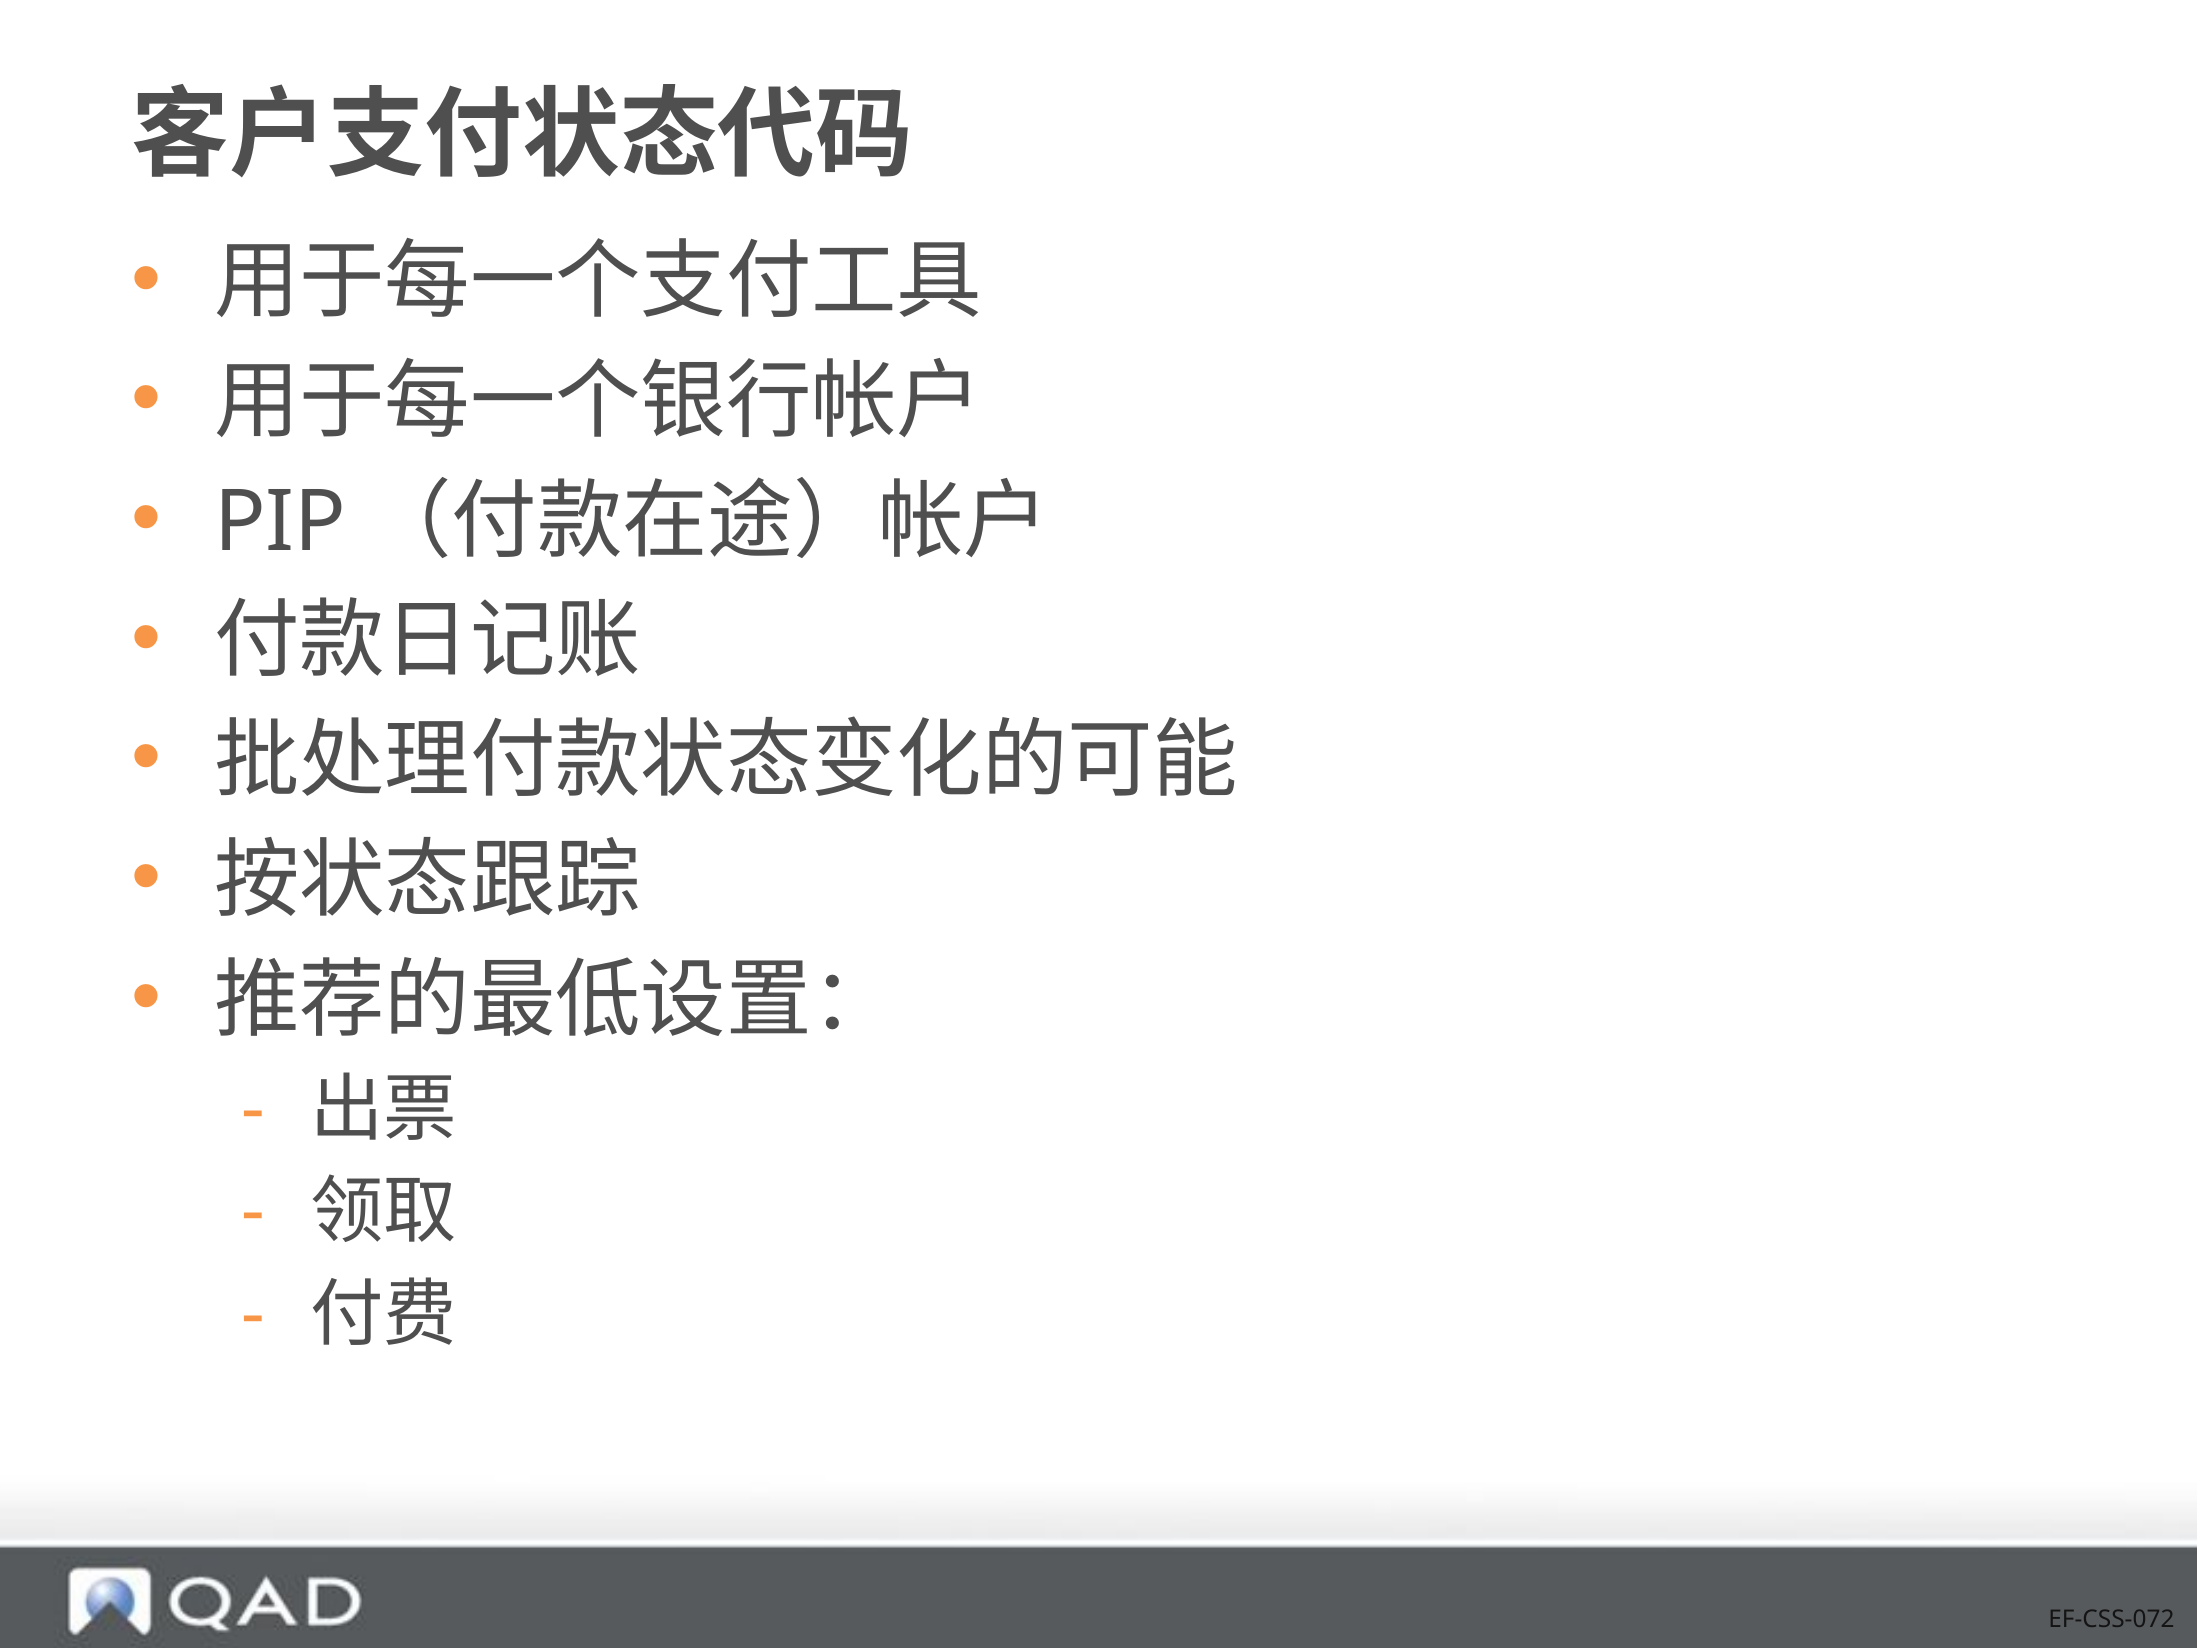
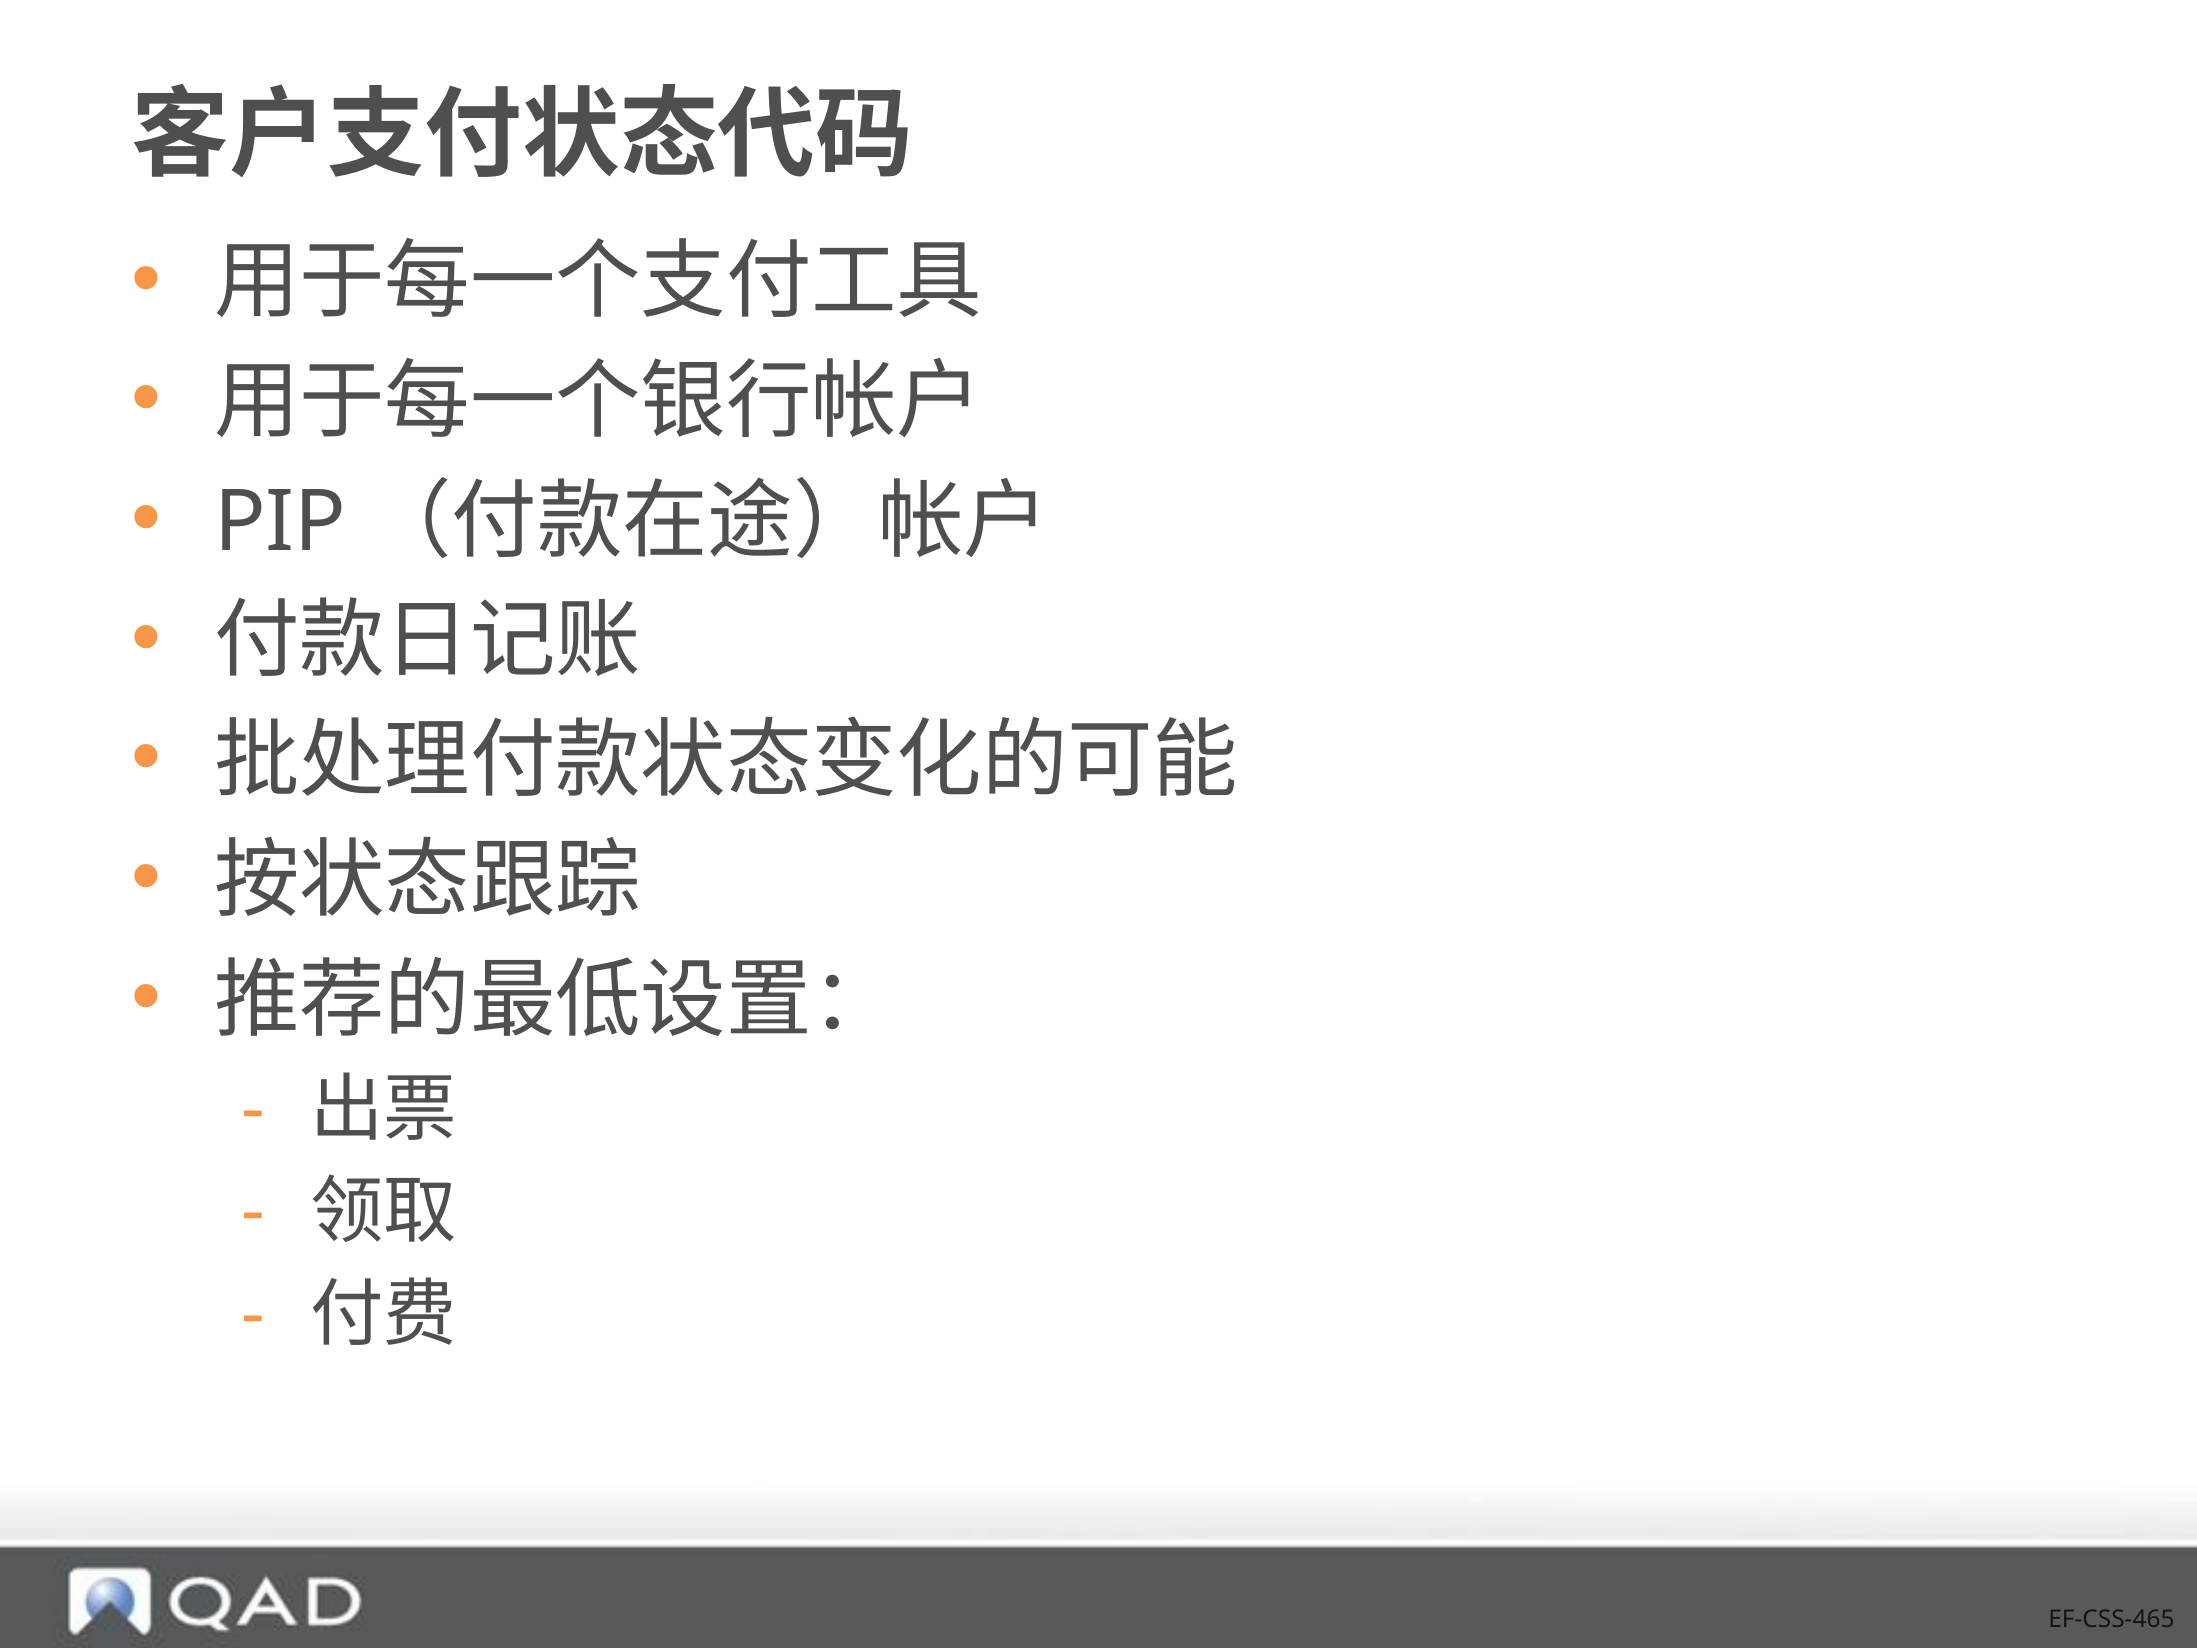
EF-CSS-072: EF-CSS-072 -> EF-CSS-465
